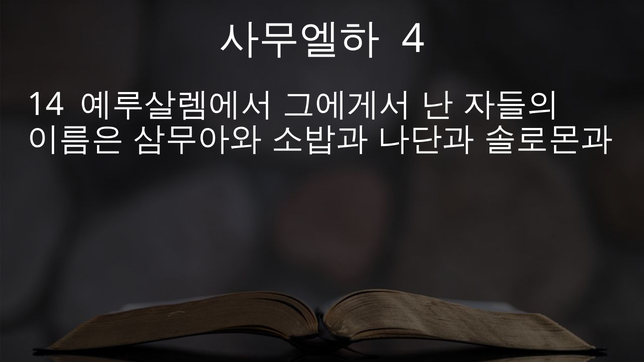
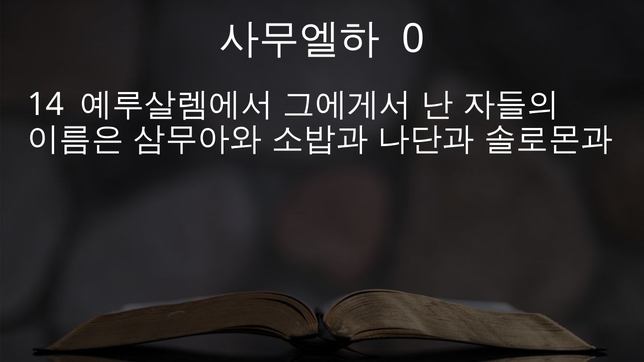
4: 4 -> 0
